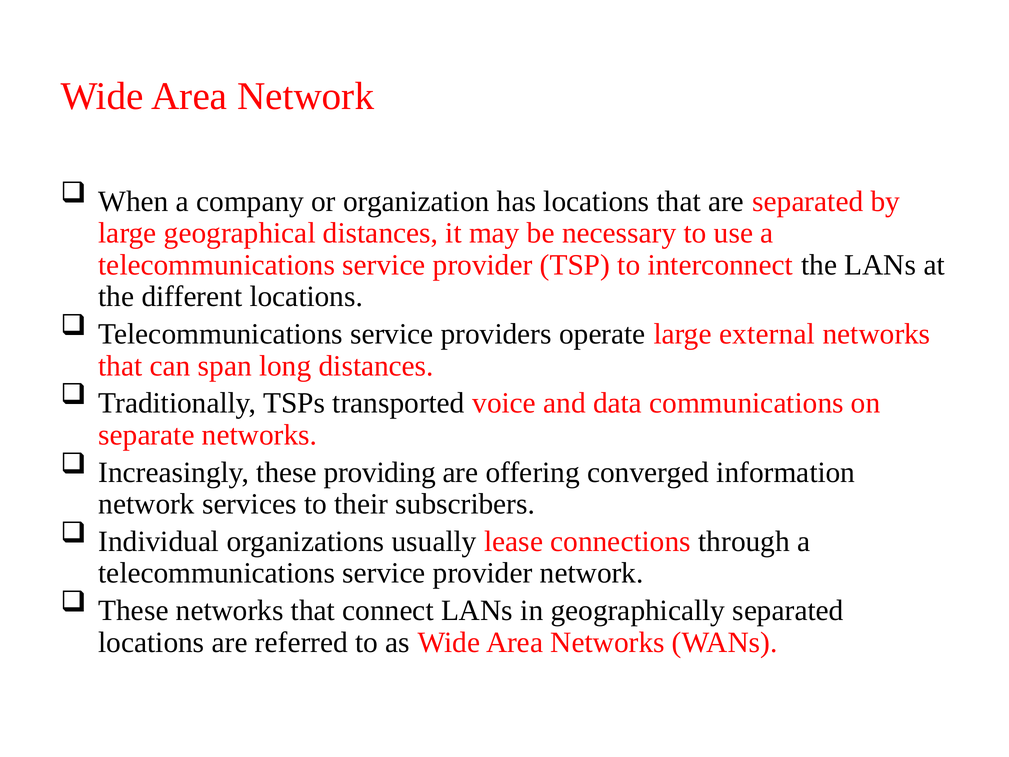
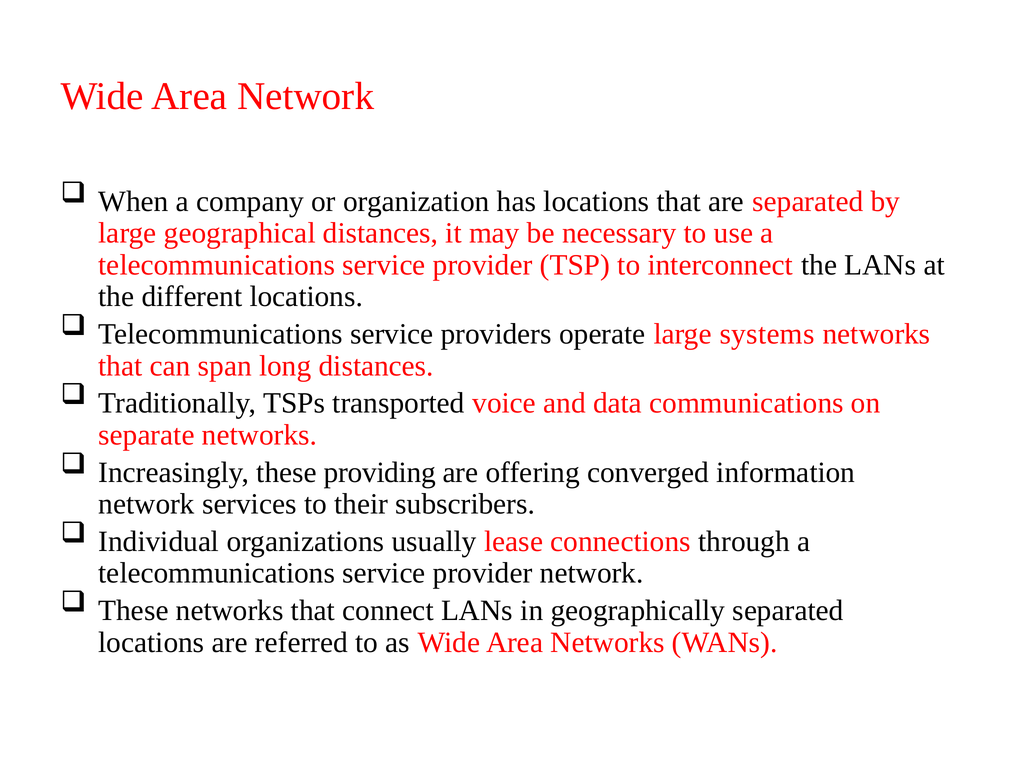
external: external -> systems
